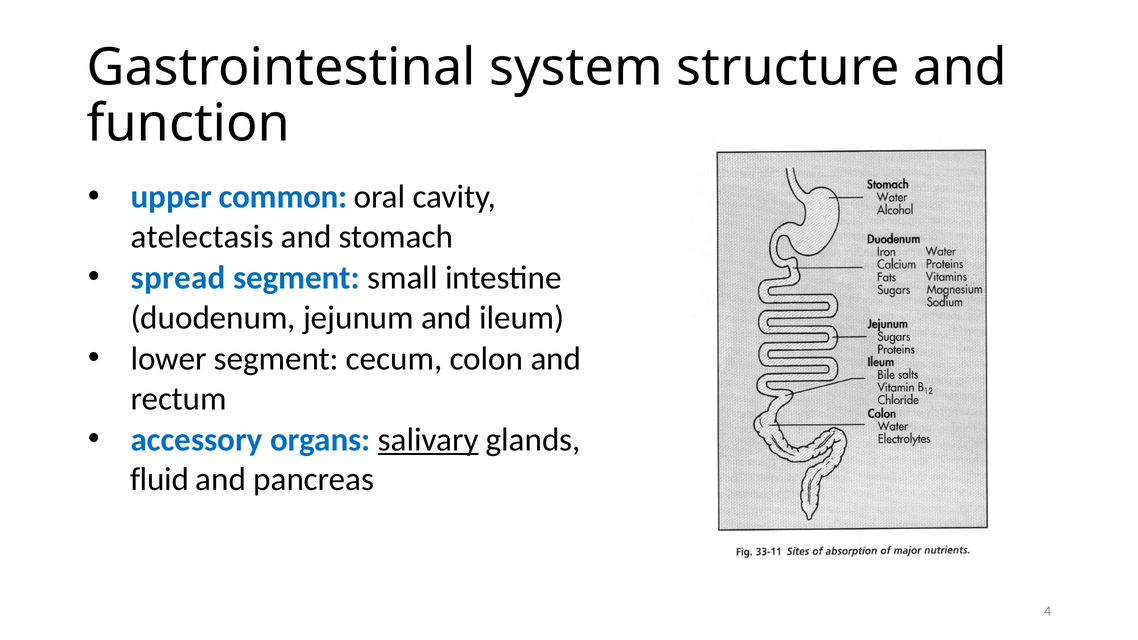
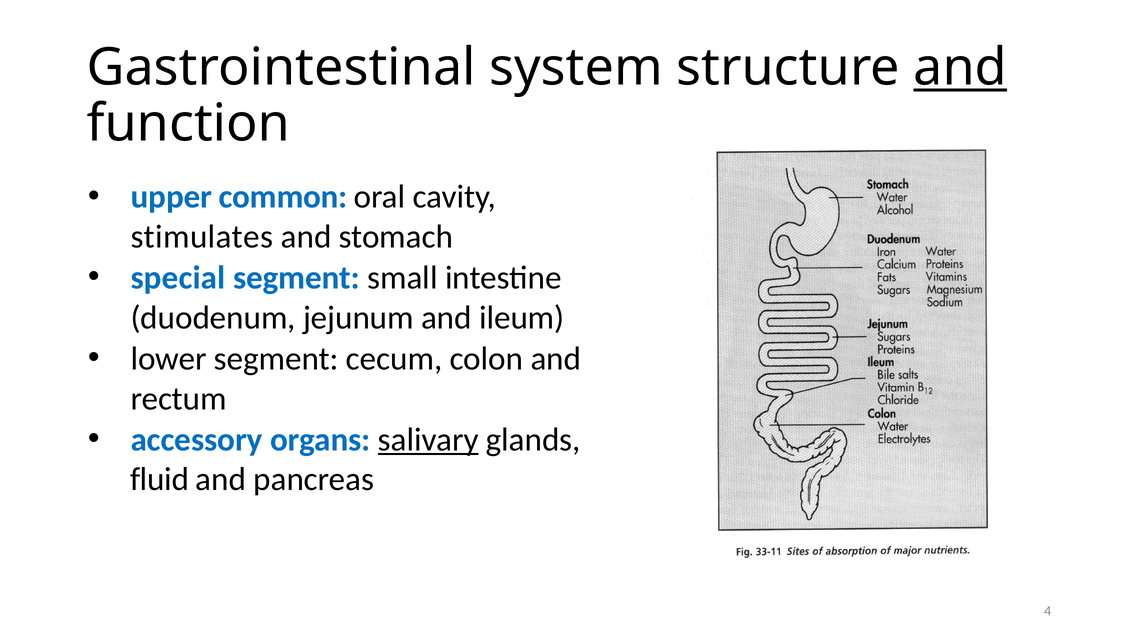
and at (960, 67) underline: none -> present
atelectasis: atelectasis -> stimulates
spread: spread -> special
